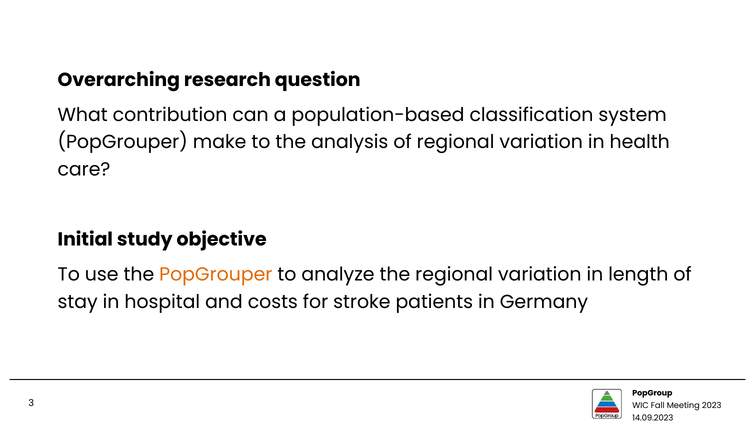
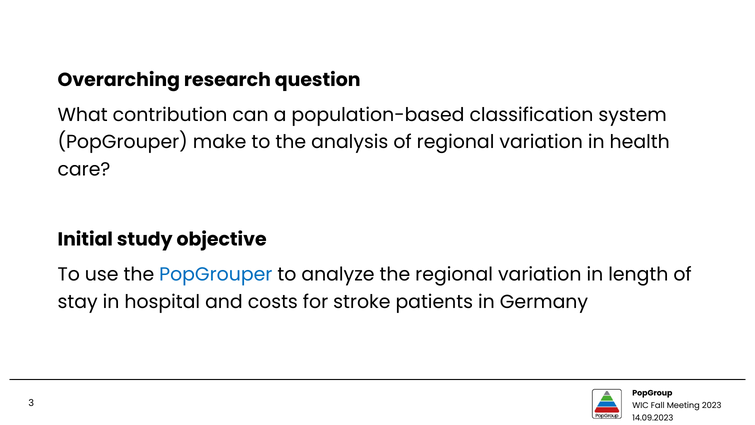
PopGrouper at (216, 274) colour: orange -> blue
